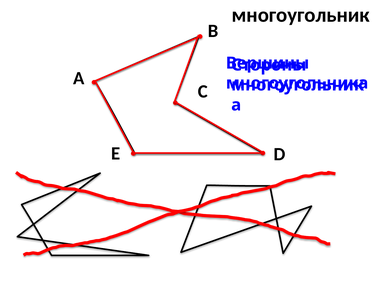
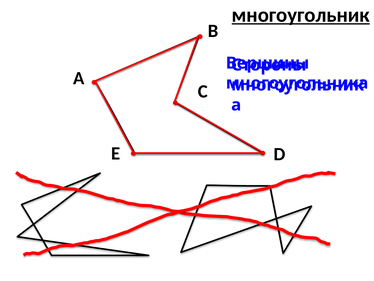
многоугольник at (301, 15) underline: none -> present
